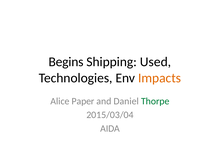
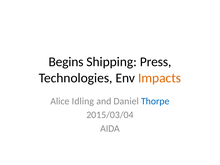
Used: Used -> Press
Paper: Paper -> Idling
Thorpe colour: green -> blue
